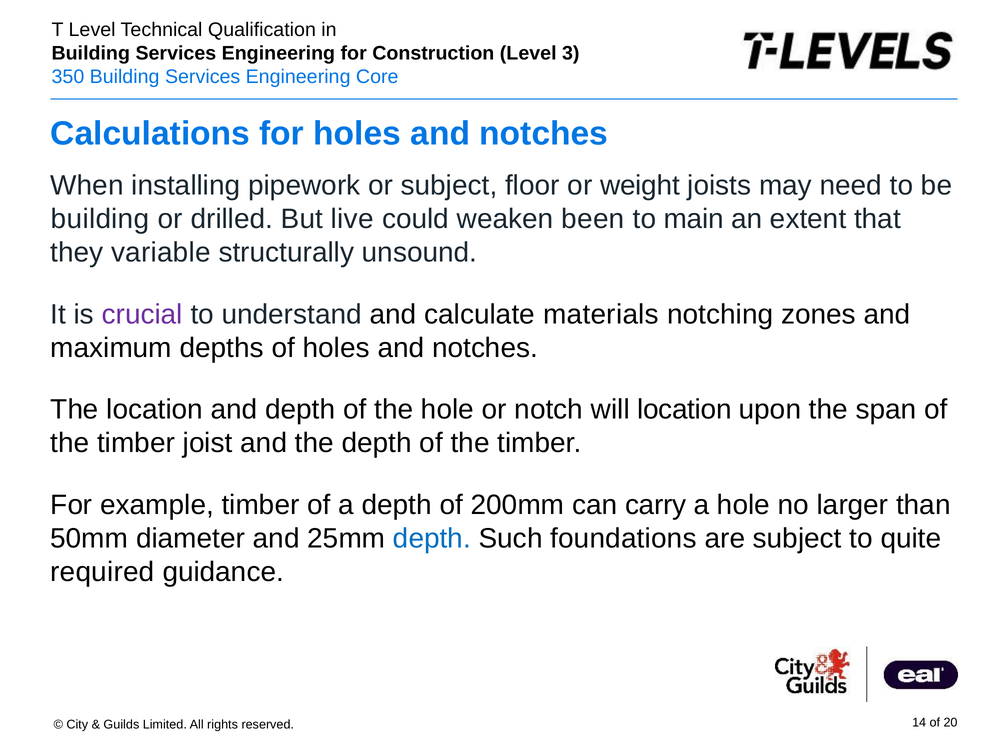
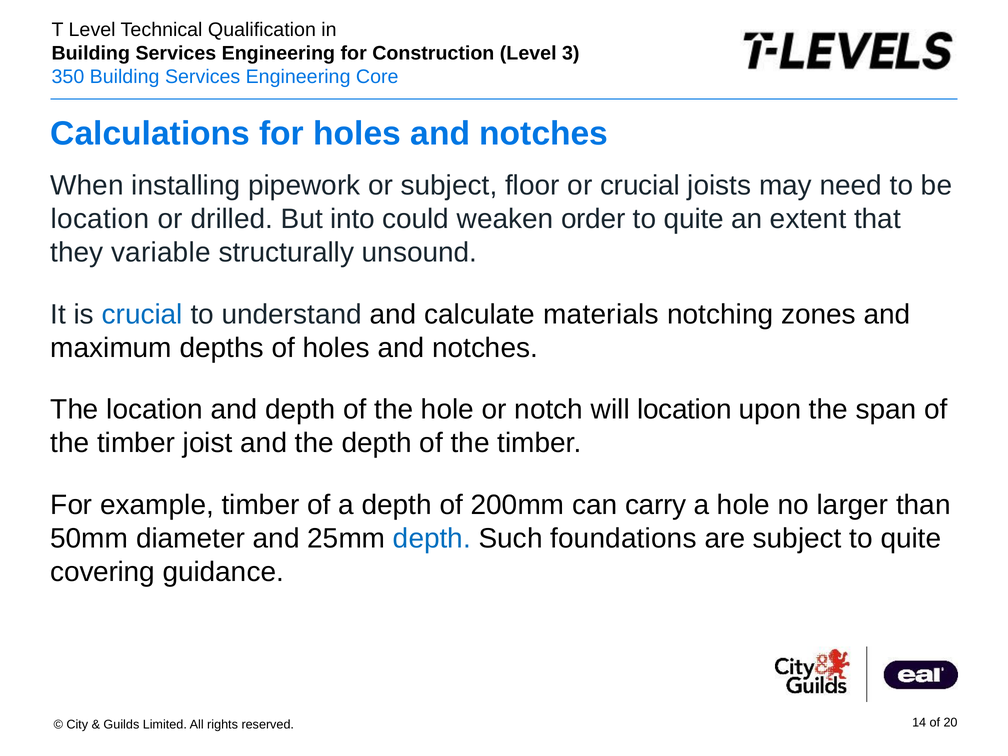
or weight: weight -> crucial
building at (100, 219): building -> location
live: live -> into
been: been -> order
main at (694, 219): main -> quite
crucial at (142, 314) colour: purple -> blue
required: required -> covering
